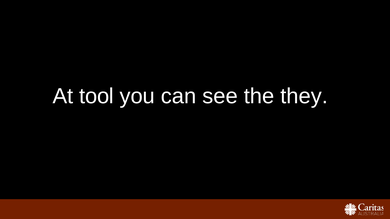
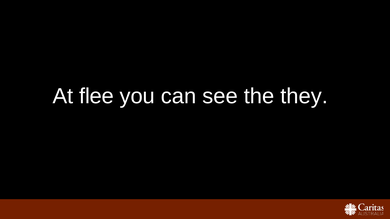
tool: tool -> flee
